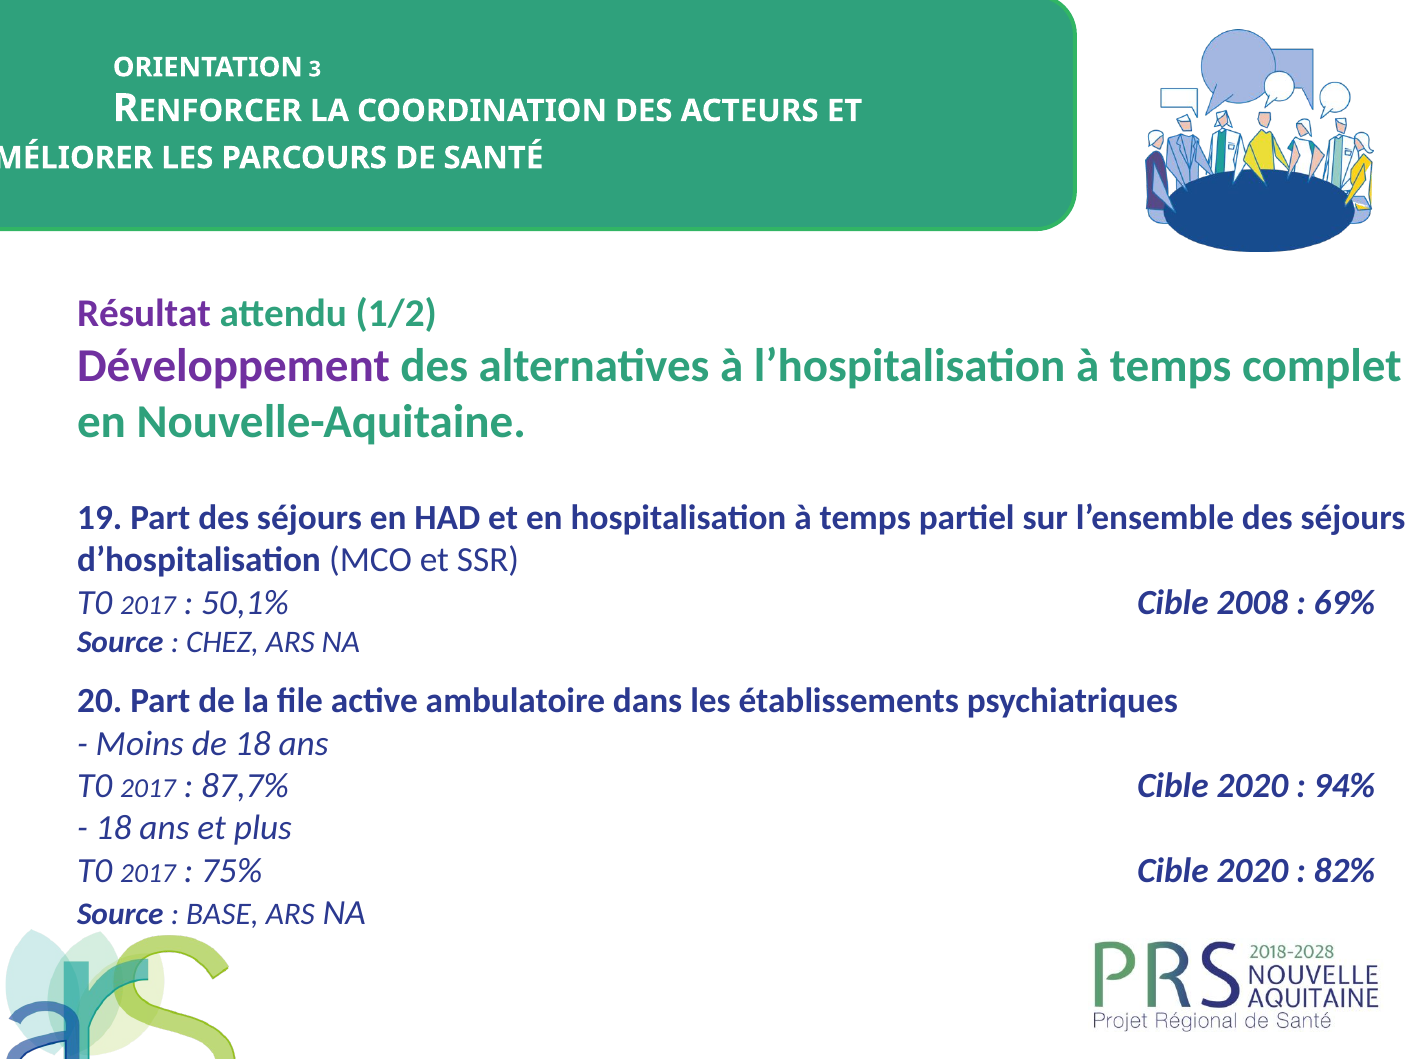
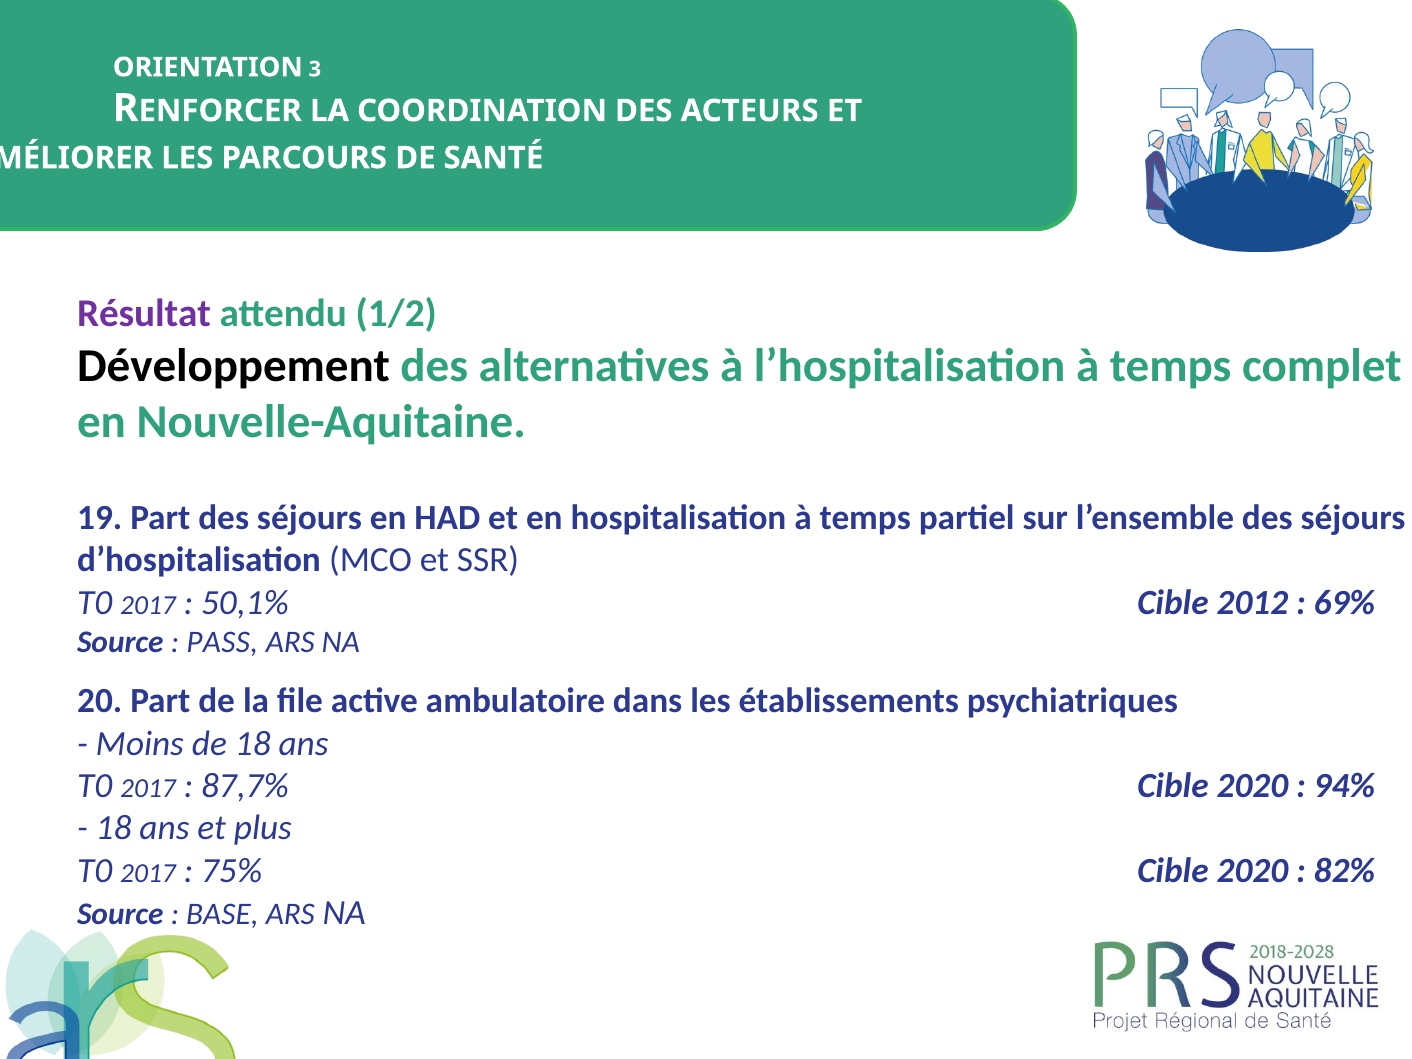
Développement colour: purple -> black
2008: 2008 -> 2012
CHEZ: CHEZ -> PASS
